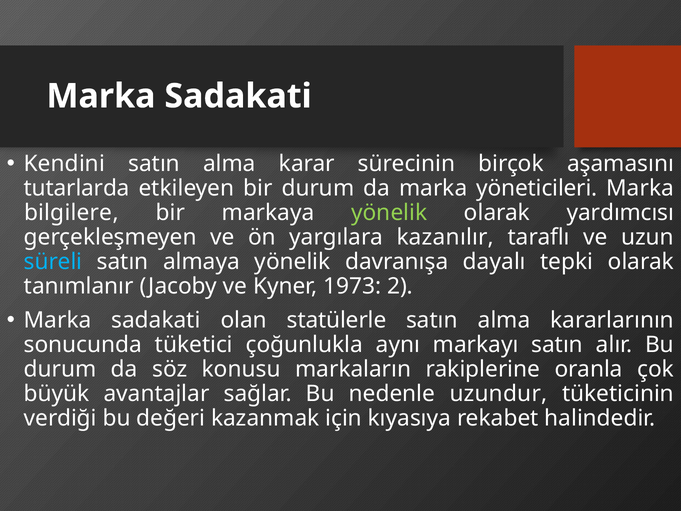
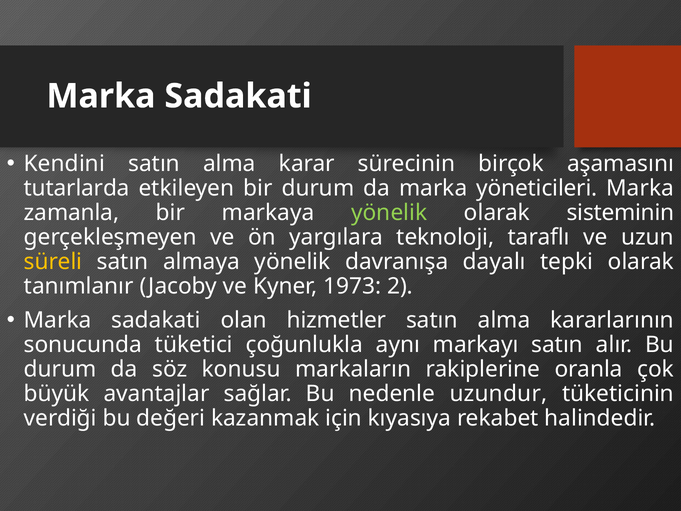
bilgilere: bilgilere -> zamanla
yardımcısı: yardımcısı -> sisteminin
kazanılır: kazanılır -> teknoloji
süreli colour: light blue -> yellow
statülerle: statülerle -> hizmetler
